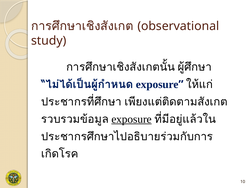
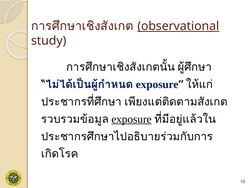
observational underline: none -> present
